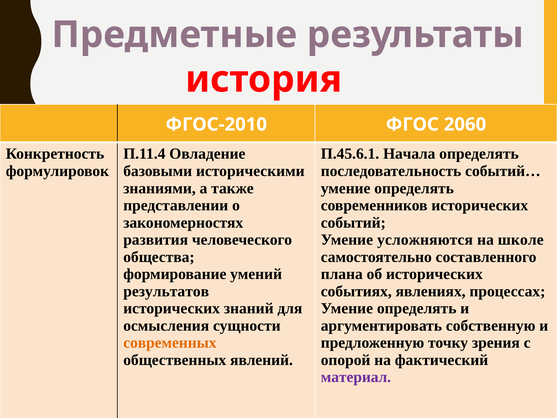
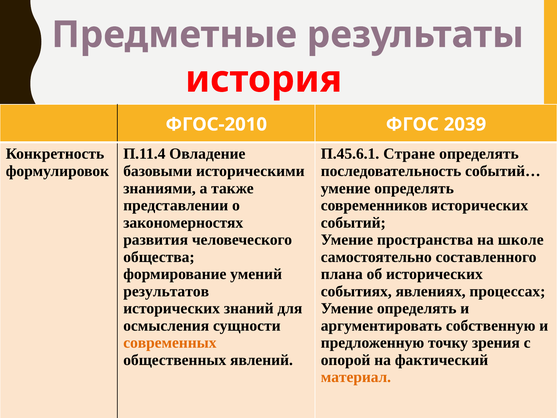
2060: 2060 -> 2039
Начала: Начала -> Стране
усложняются: усложняются -> пространства
материал colour: purple -> orange
